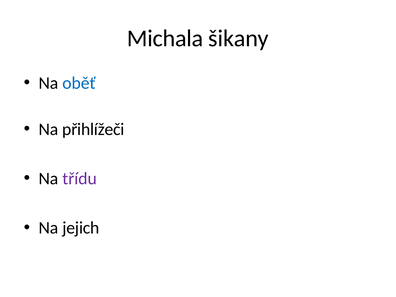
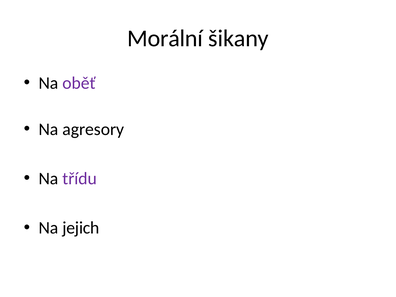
Michala: Michala -> Morální
oběť colour: blue -> purple
přihlížeči: přihlížeči -> agresory
